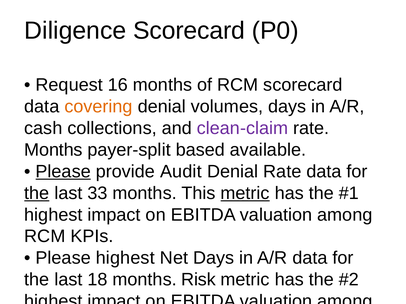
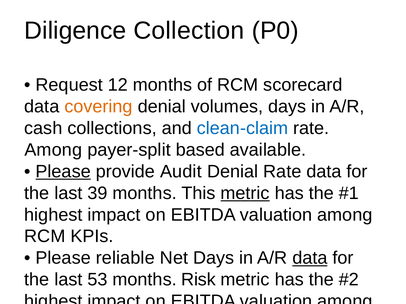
Diligence Scorecard: Scorecard -> Collection
16: 16 -> 12
clean-claim colour: purple -> blue
Months at (53, 150): Months -> Among
the at (37, 193) underline: present -> none
33: 33 -> 39
Please highest: highest -> reliable
data at (310, 258) underline: none -> present
18: 18 -> 53
